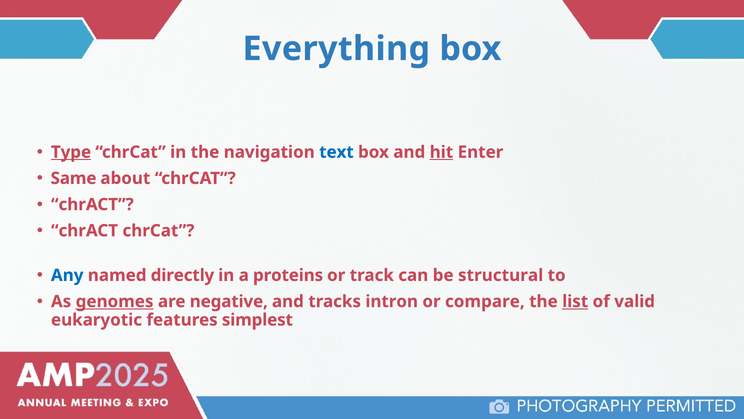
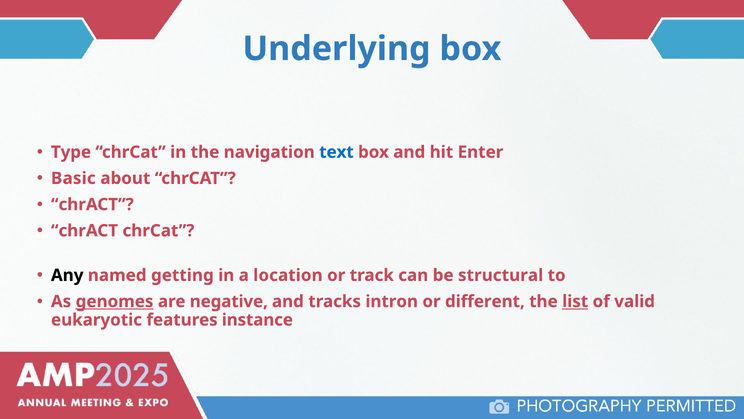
Everything: Everything -> Underlying
Type underline: present -> none
hit underline: present -> none
Same: Same -> Basic
Any colour: blue -> black
directly: directly -> getting
proteins: proteins -> location
compare: compare -> different
simplest: simplest -> instance
